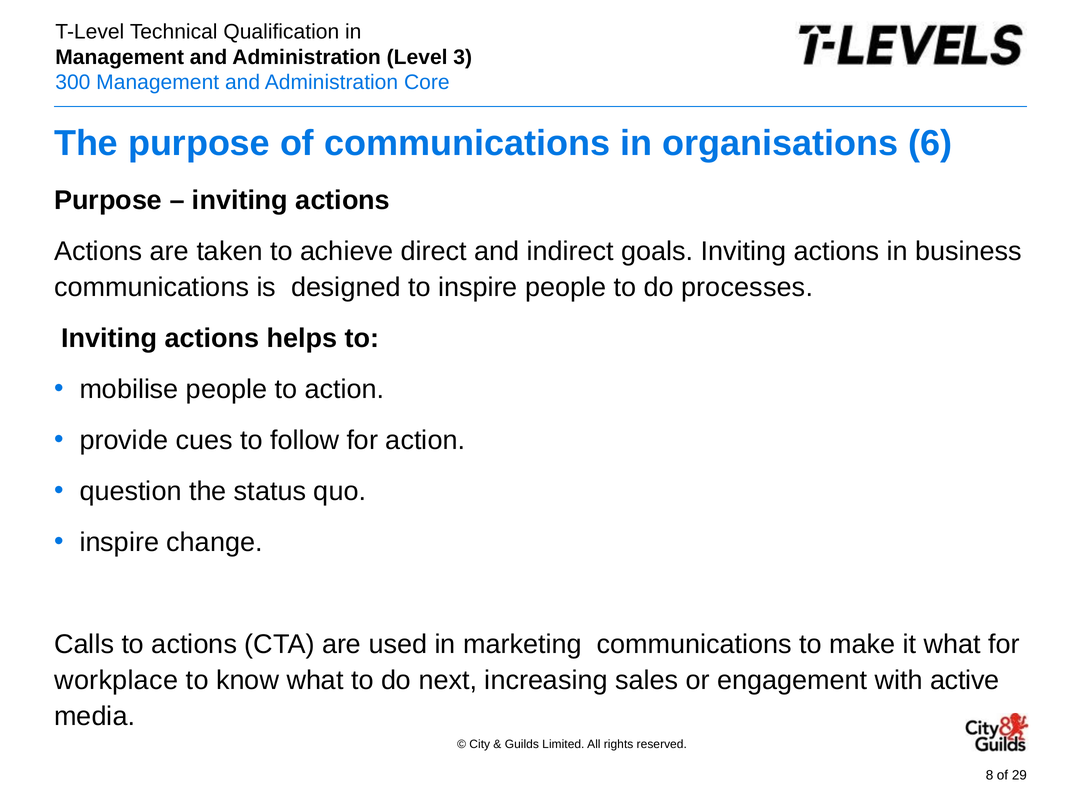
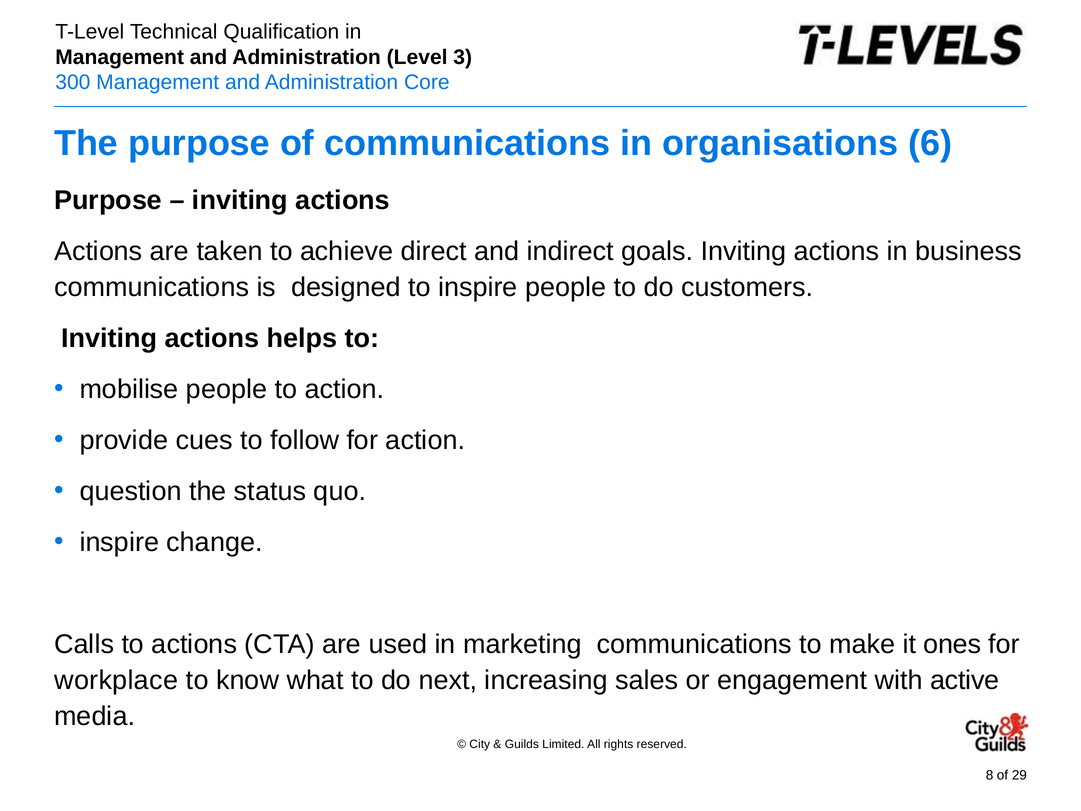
processes: processes -> customers
it what: what -> ones
